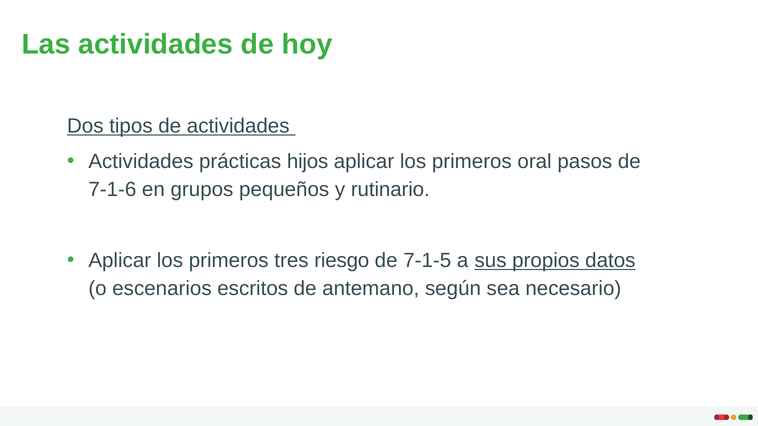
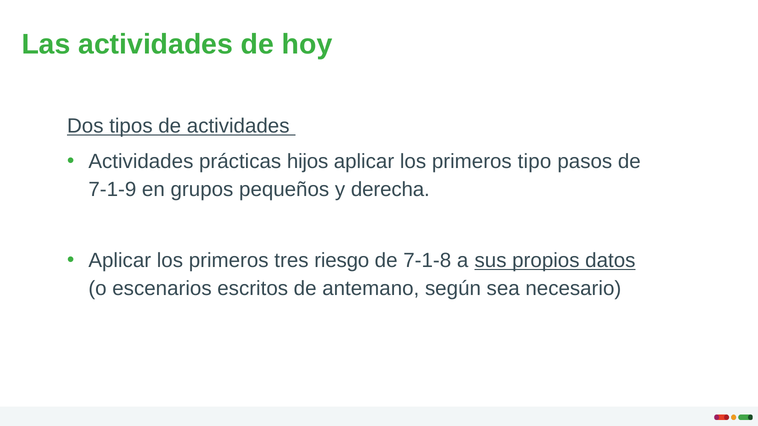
oral: oral -> tipo
7-1-6: 7-1-6 -> 7-1-9
rutinario: rutinario -> derecha
7-1-5: 7-1-5 -> 7-1-8
